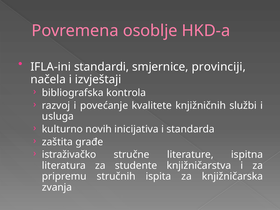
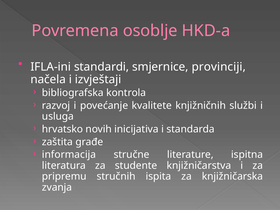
kulturno: kulturno -> hrvatsko
istraživačko: istraživačko -> informacija
